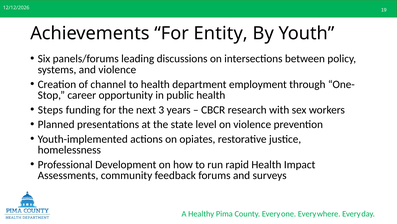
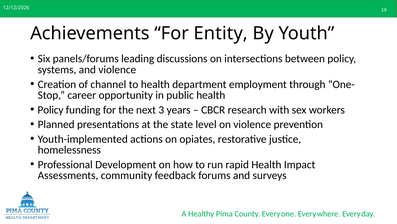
Steps at (50, 109): Steps -> Policy
